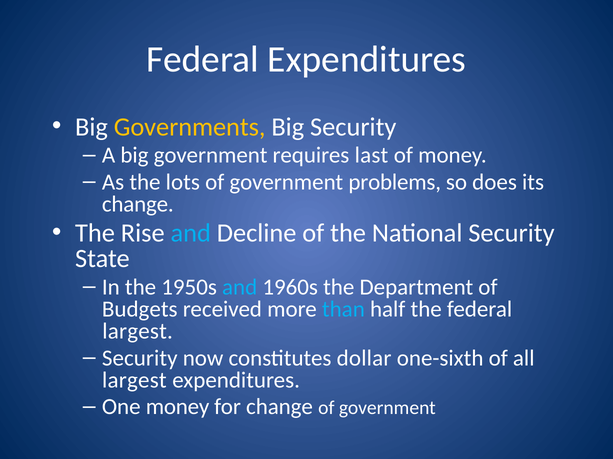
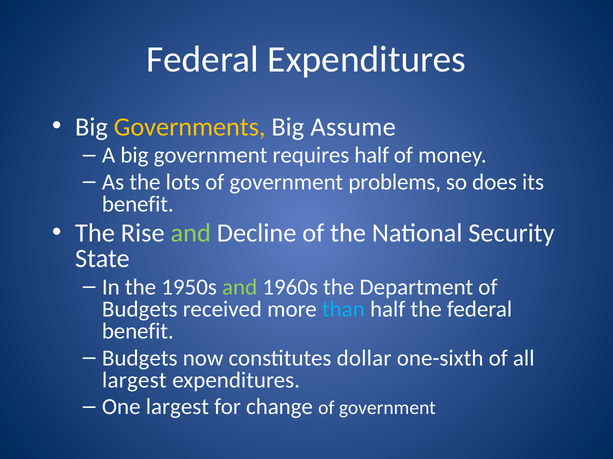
Big Security: Security -> Assume
requires last: last -> half
change at (138, 205): change -> benefit
and at (191, 234) colour: light blue -> light green
and at (240, 288) colour: light blue -> light green
largest at (138, 332): largest -> benefit
Security at (140, 359): Security -> Budgets
One money: money -> largest
